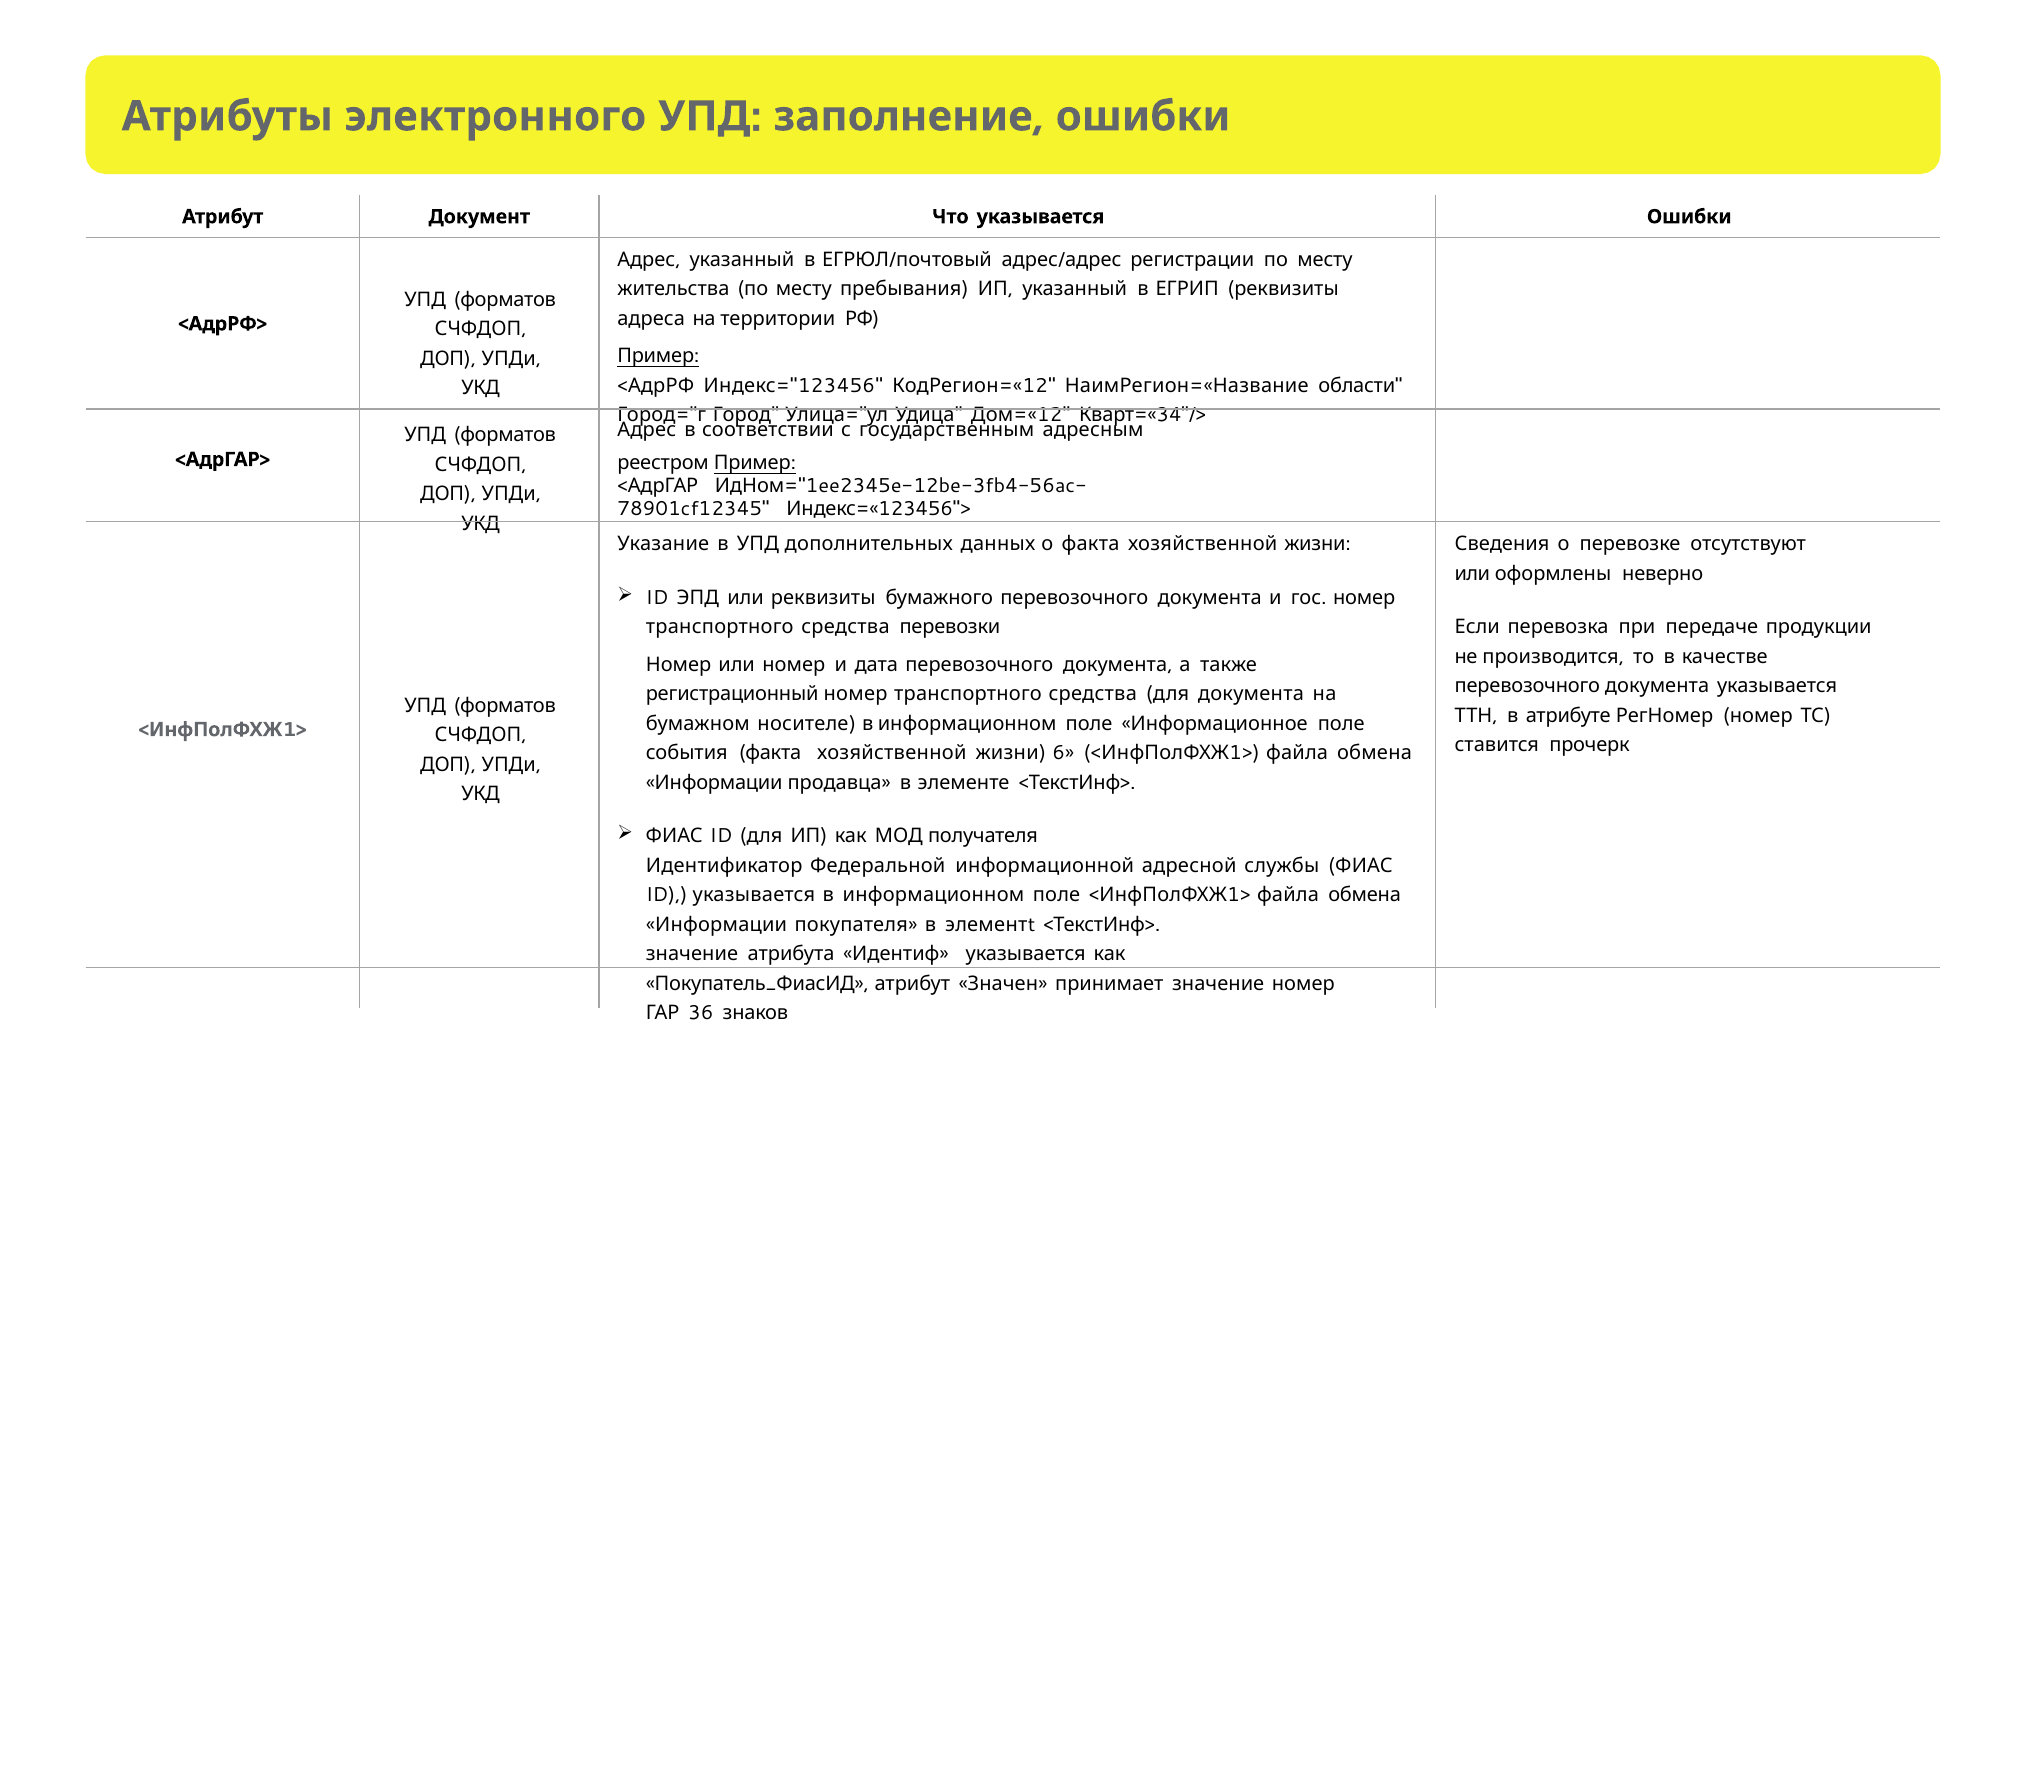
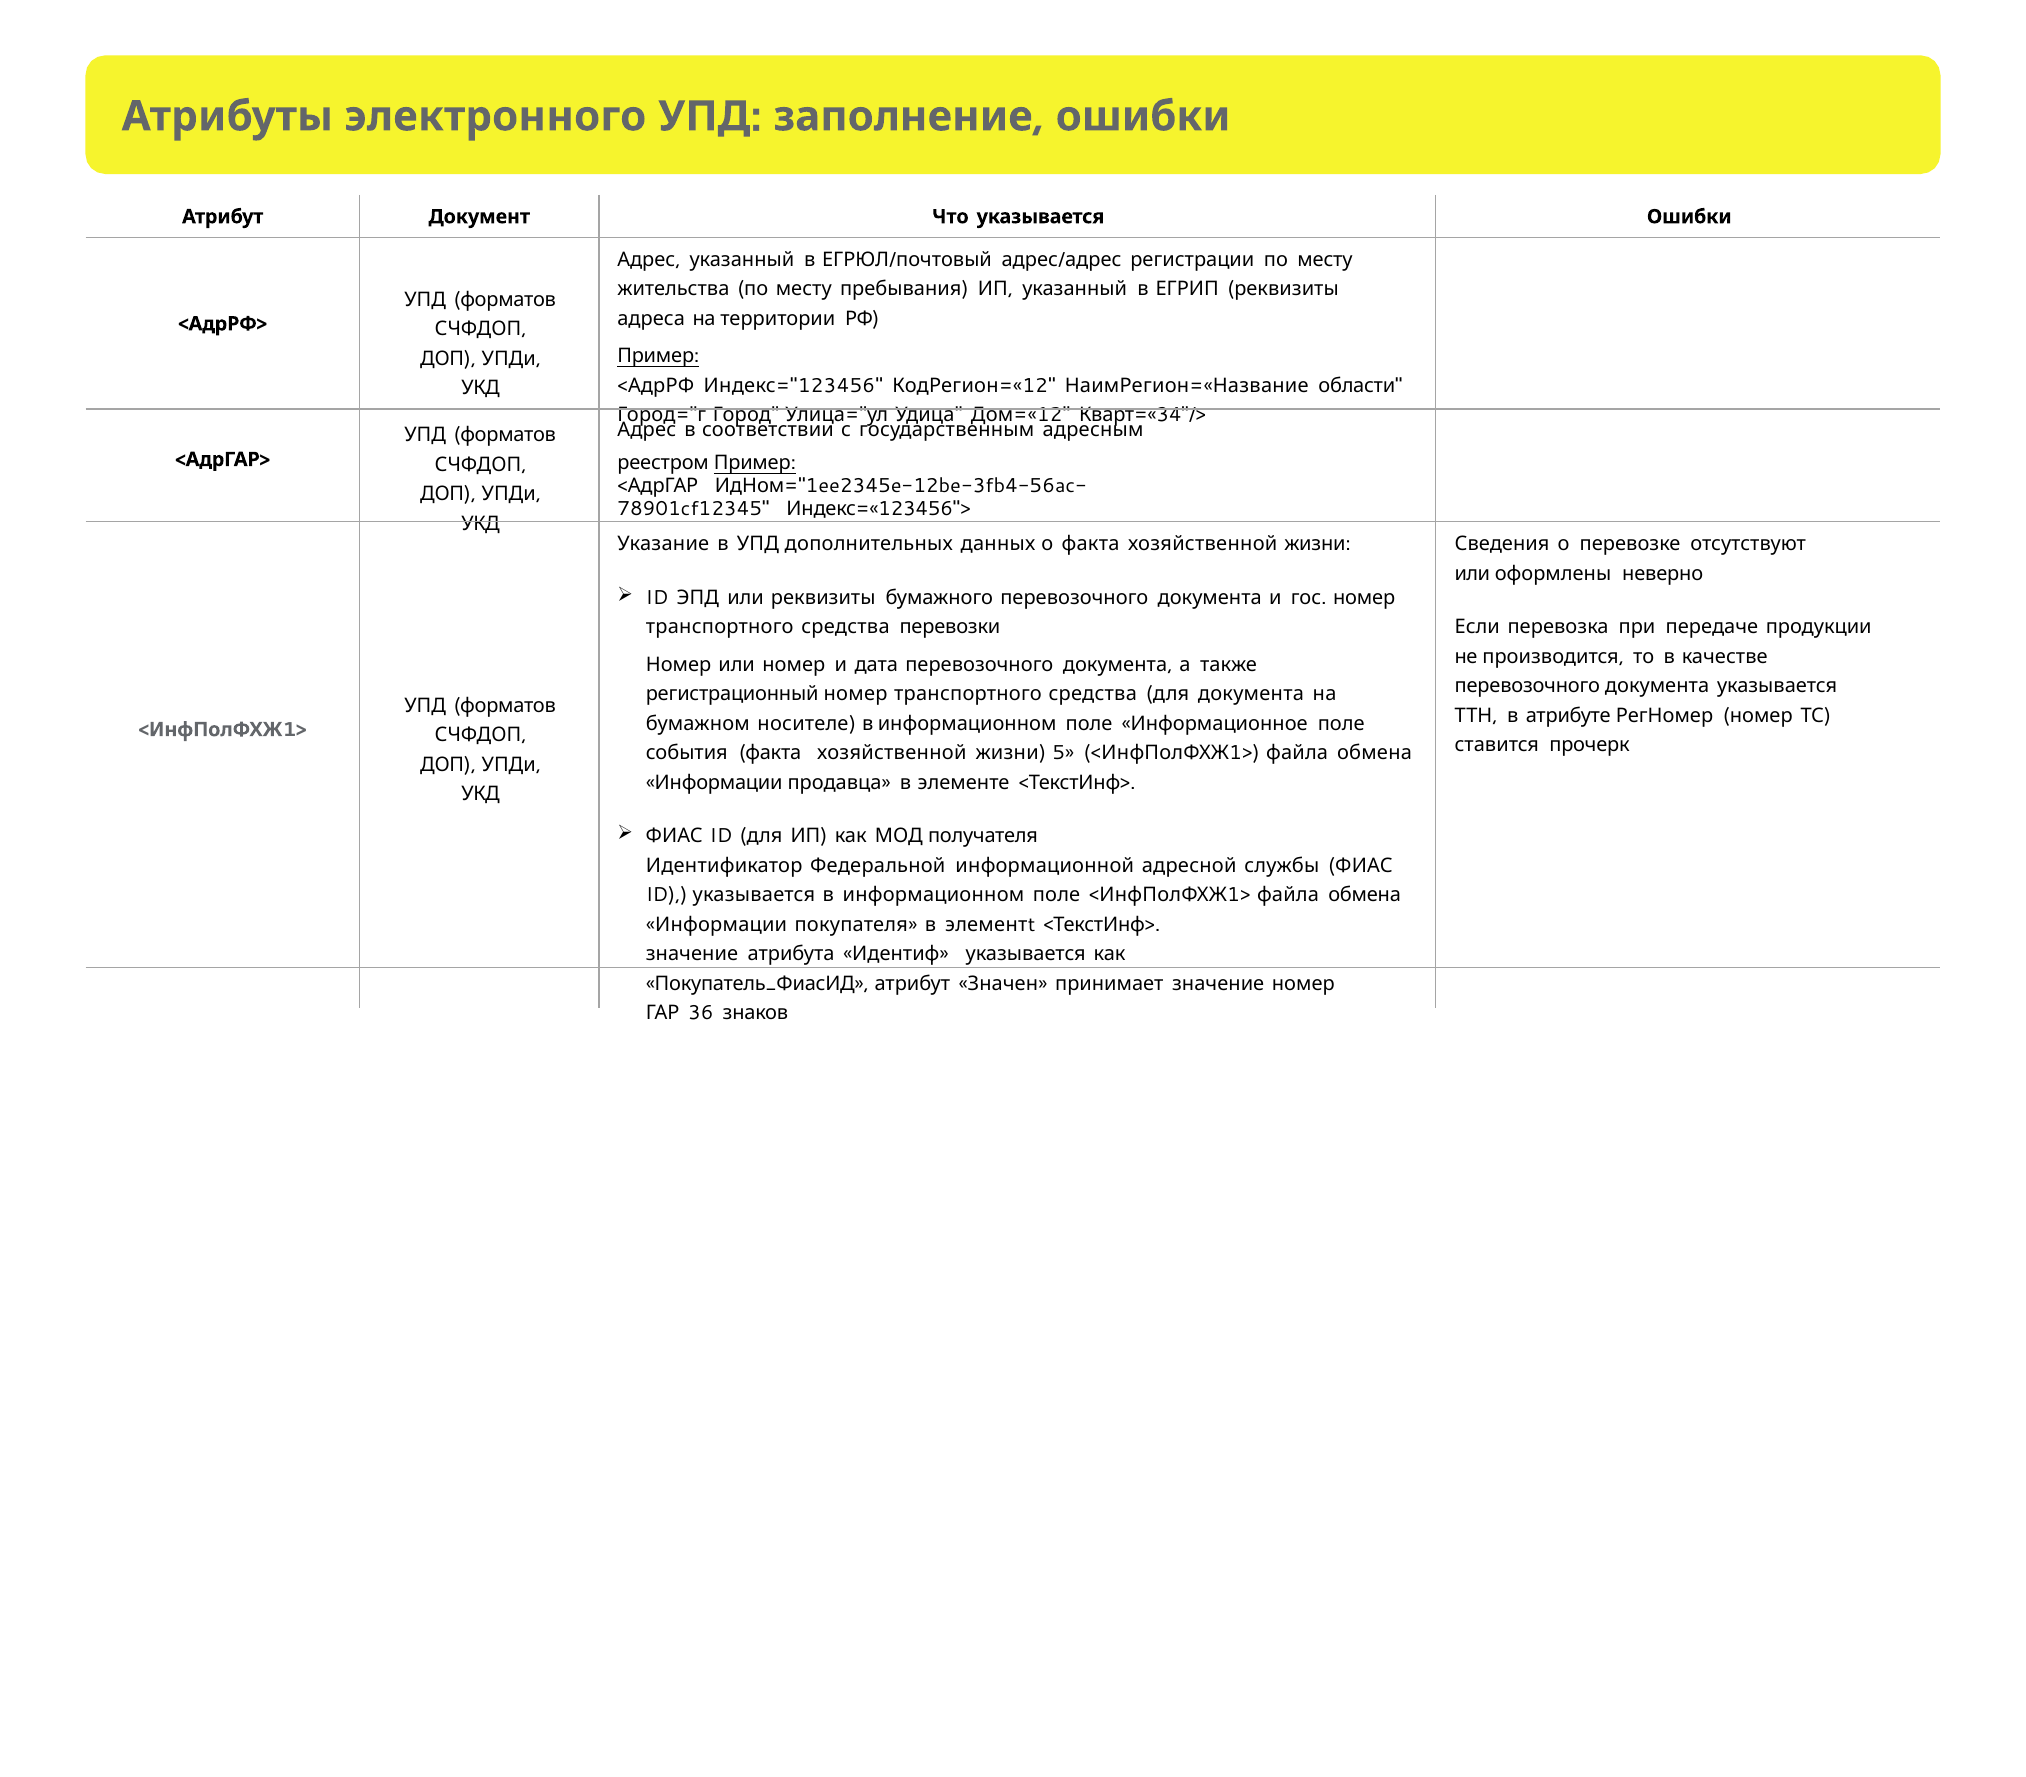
6: 6 -> 5
